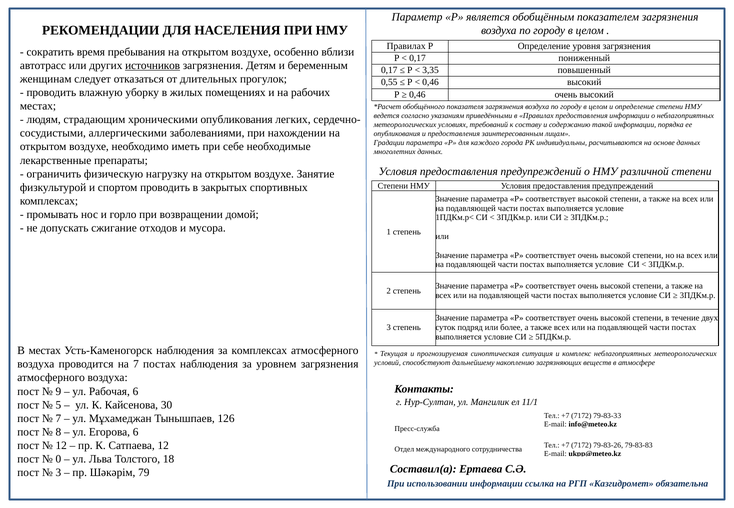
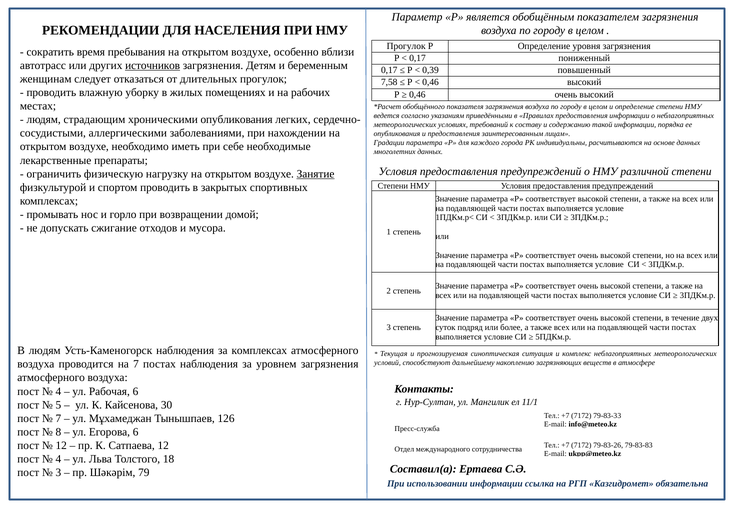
Правилах at (406, 46): Правилах -> Прогулок
3,35: 3,35 -> 0,39
0,55: 0,55 -> 7,58
Занятие underline: none -> present
В местах: местах -> людям
9 at (58, 391): 9 -> 4
0 at (58, 459): 0 -> 4
